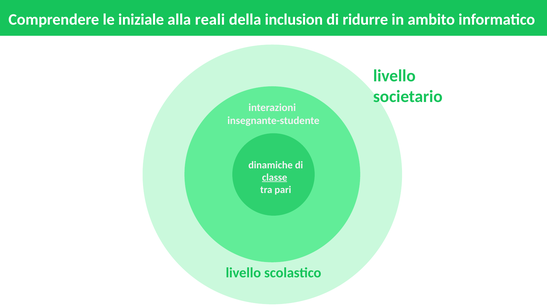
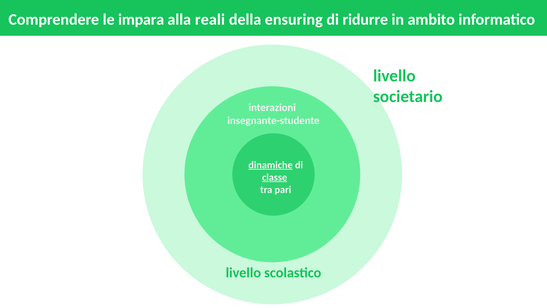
iniziale: iniziale -> impara
inclusion: inclusion -> ensuring
dinamiche underline: none -> present
